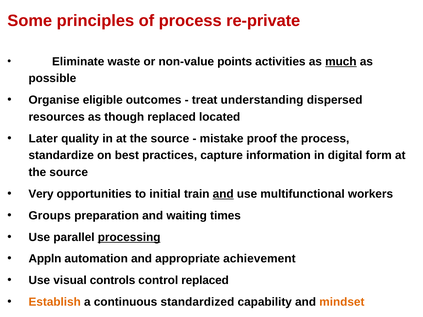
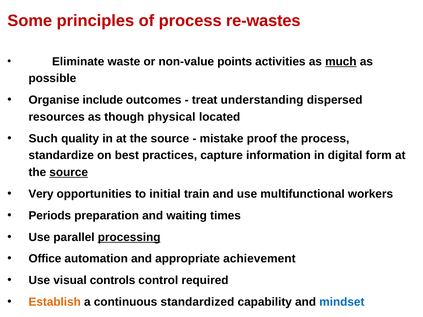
re-private: re-private -> re-wastes
eligible: eligible -> include
though replaced: replaced -> physical
Later: Later -> Such
source at (69, 172) underline: none -> present
and at (223, 194) underline: present -> none
Groups: Groups -> Periods
Appln: Appln -> Office
control replaced: replaced -> required
mindset colour: orange -> blue
